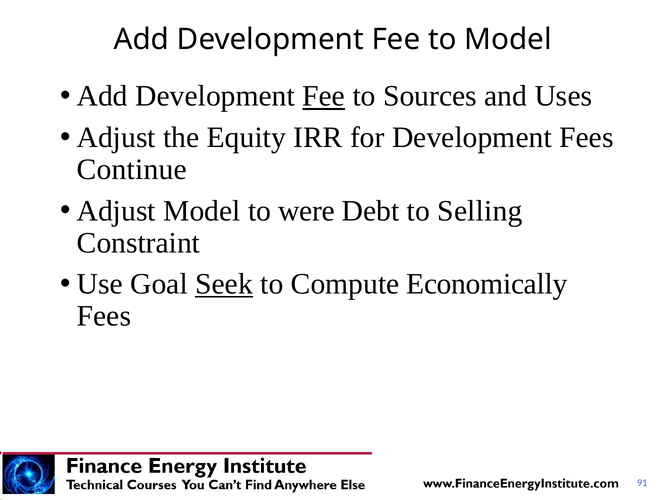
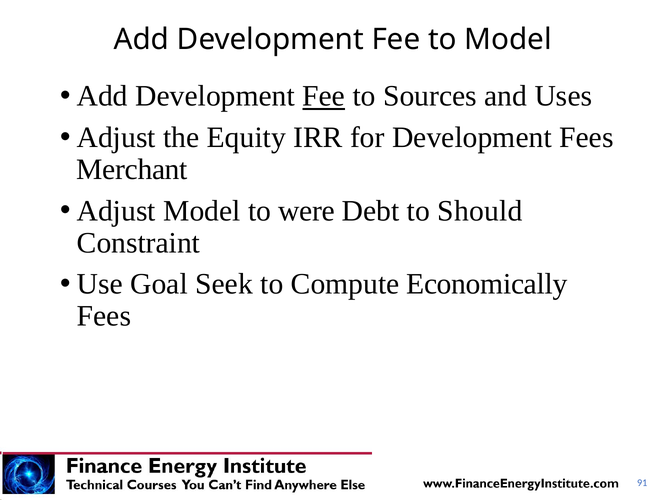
Continue: Continue -> Merchant
Selling: Selling -> Should
Seek underline: present -> none
